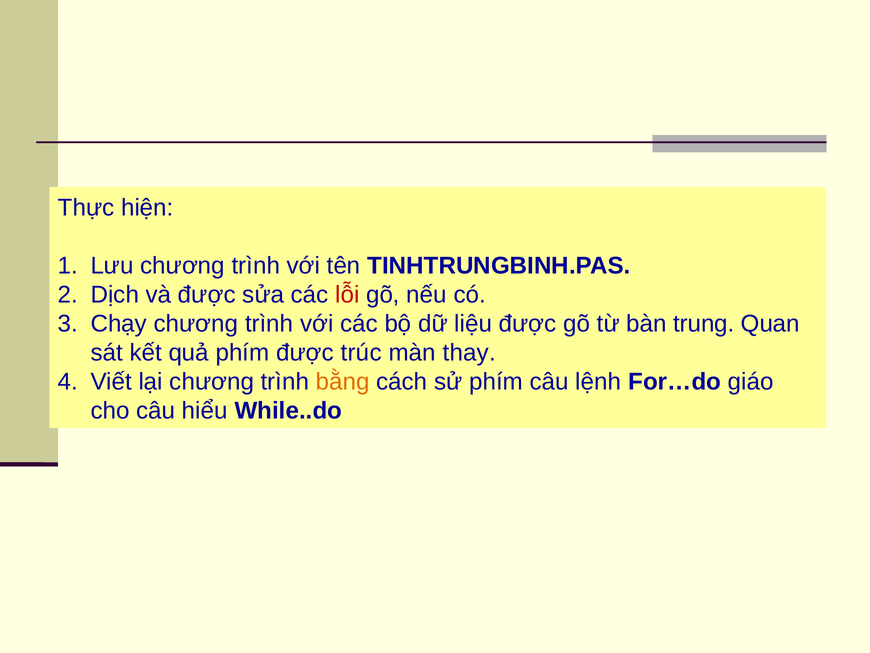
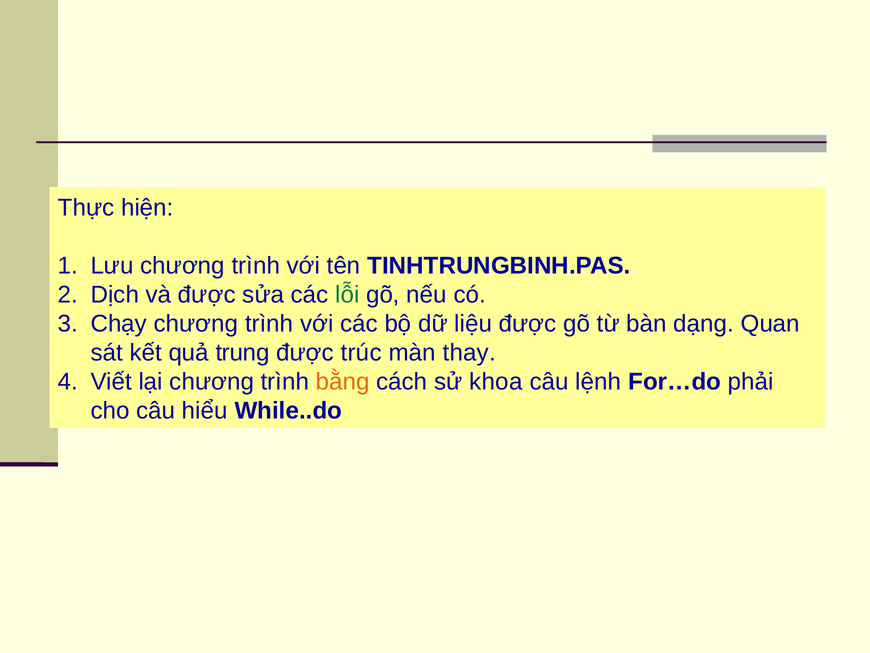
lỗi colour: red -> green
trung: trung -> dạng
quả phím: phím -> trung
sử phím: phím -> khoa
giáo: giáo -> phải
